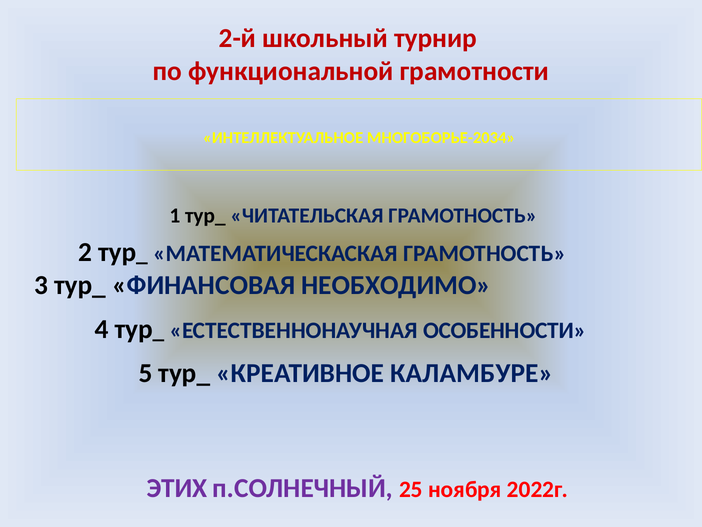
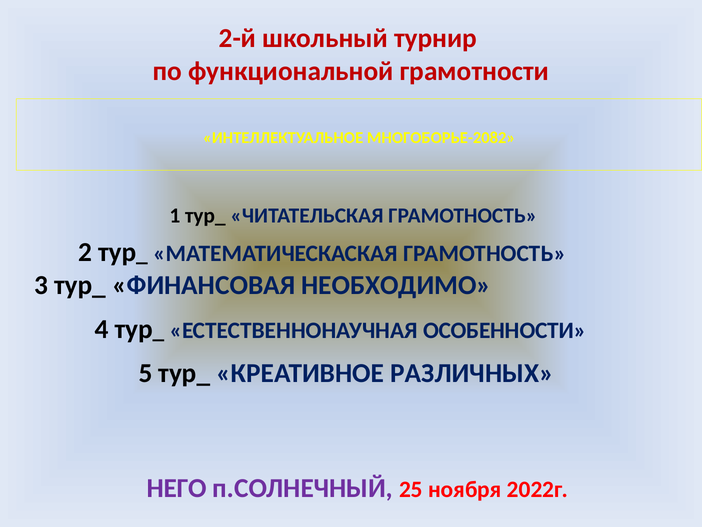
МНОГОБОРЬЕ-2034: МНОГОБОРЬЕ-2034 -> МНОГОБОРЬЕ-2082
КАЛАМБУРЕ: КАЛАМБУРЕ -> РАЗЛИЧНЫХ
ЭТИХ: ЭТИХ -> НЕГО
